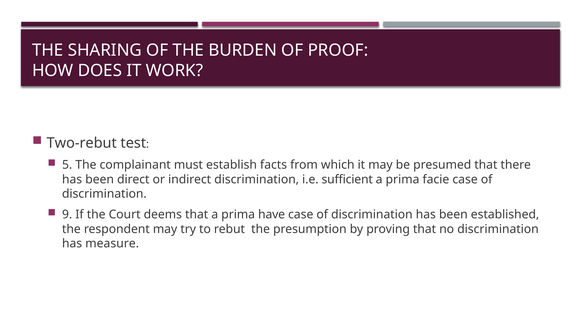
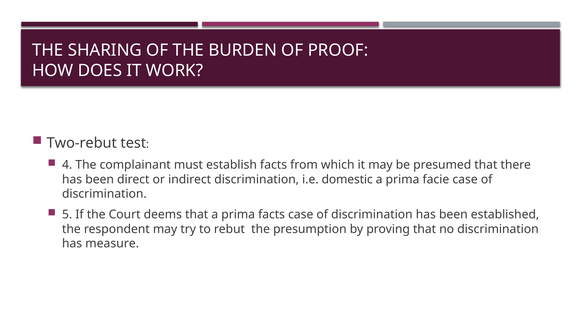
5: 5 -> 4
sufficient: sufficient -> domestic
9: 9 -> 5
prima have: have -> facts
